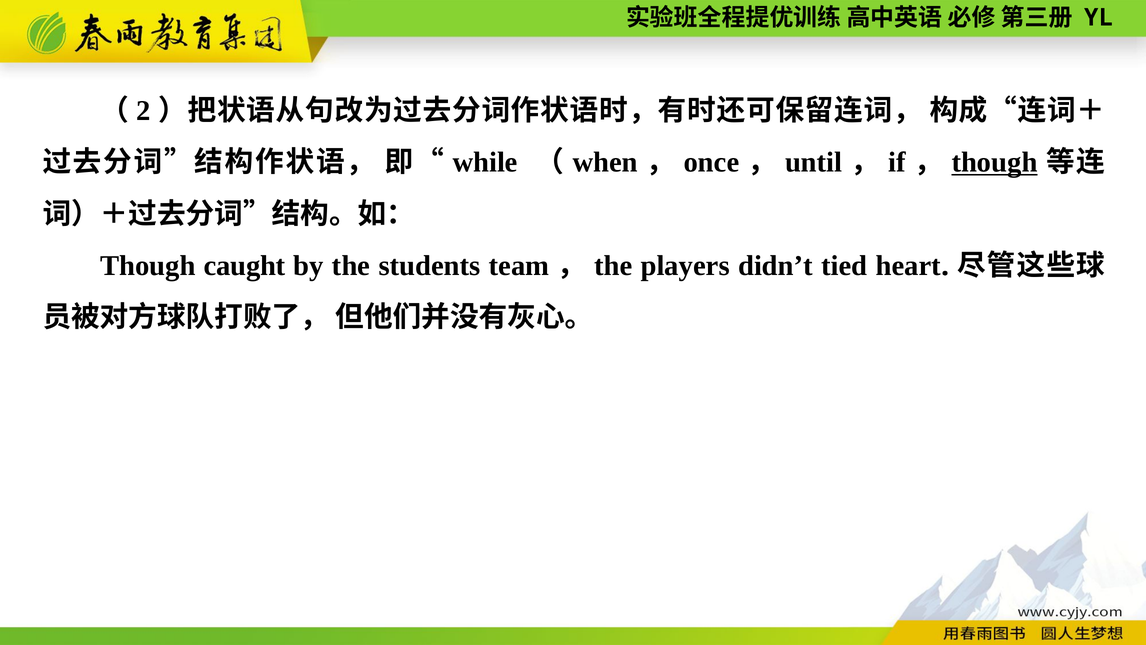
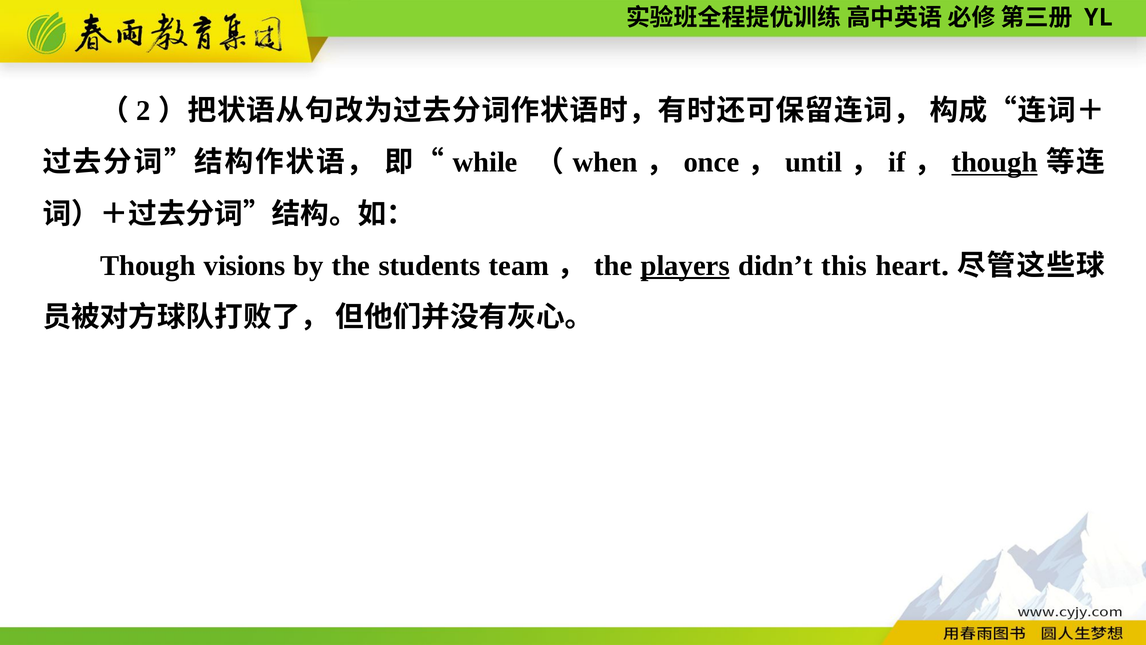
caught: caught -> visions
players underline: none -> present
tied: tied -> this
